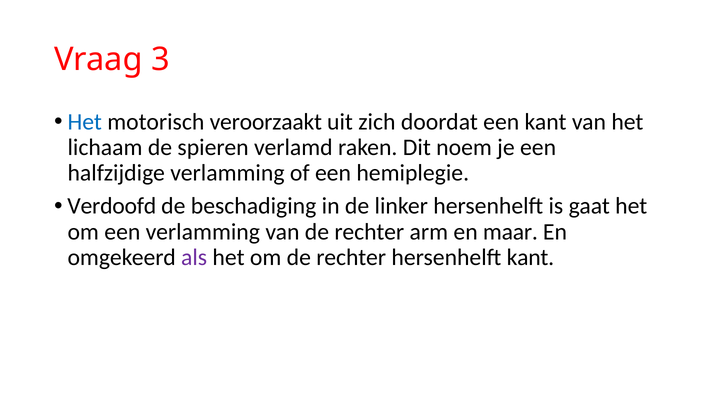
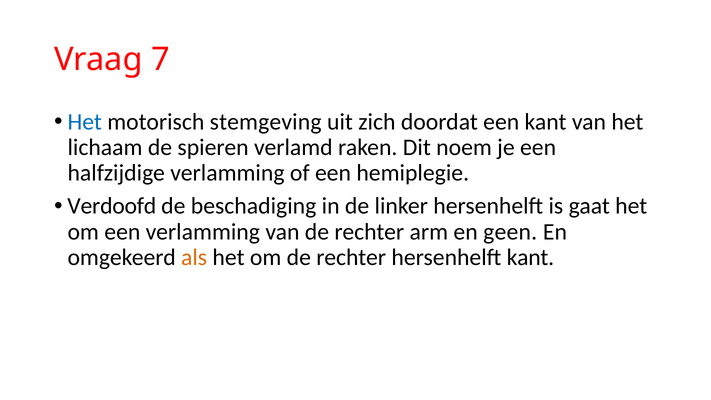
3: 3 -> 7
veroorzaakt: veroorzaakt -> stemgeving
maar: maar -> geen
als colour: purple -> orange
